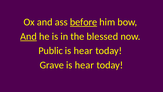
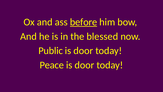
And at (29, 36) underline: present -> none
hear at (83, 51): hear -> door
Grave: Grave -> Peace
hear at (84, 65): hear -> door
